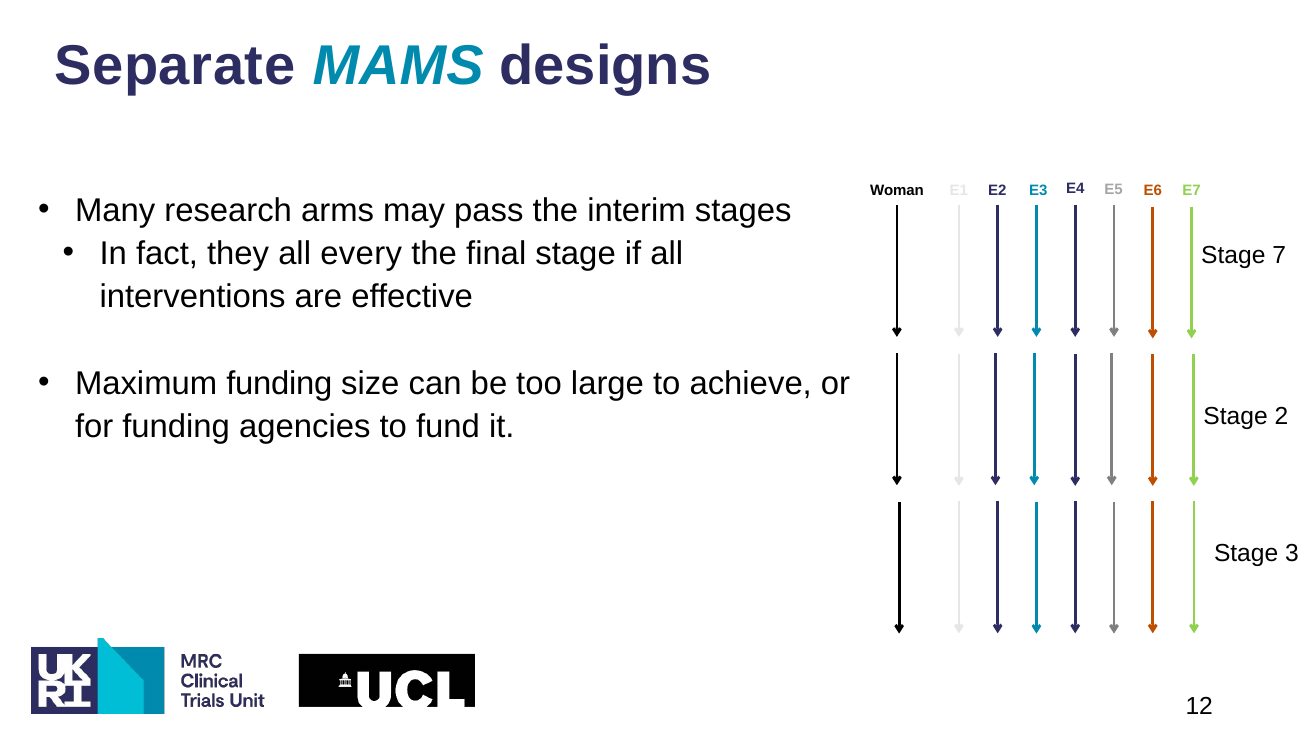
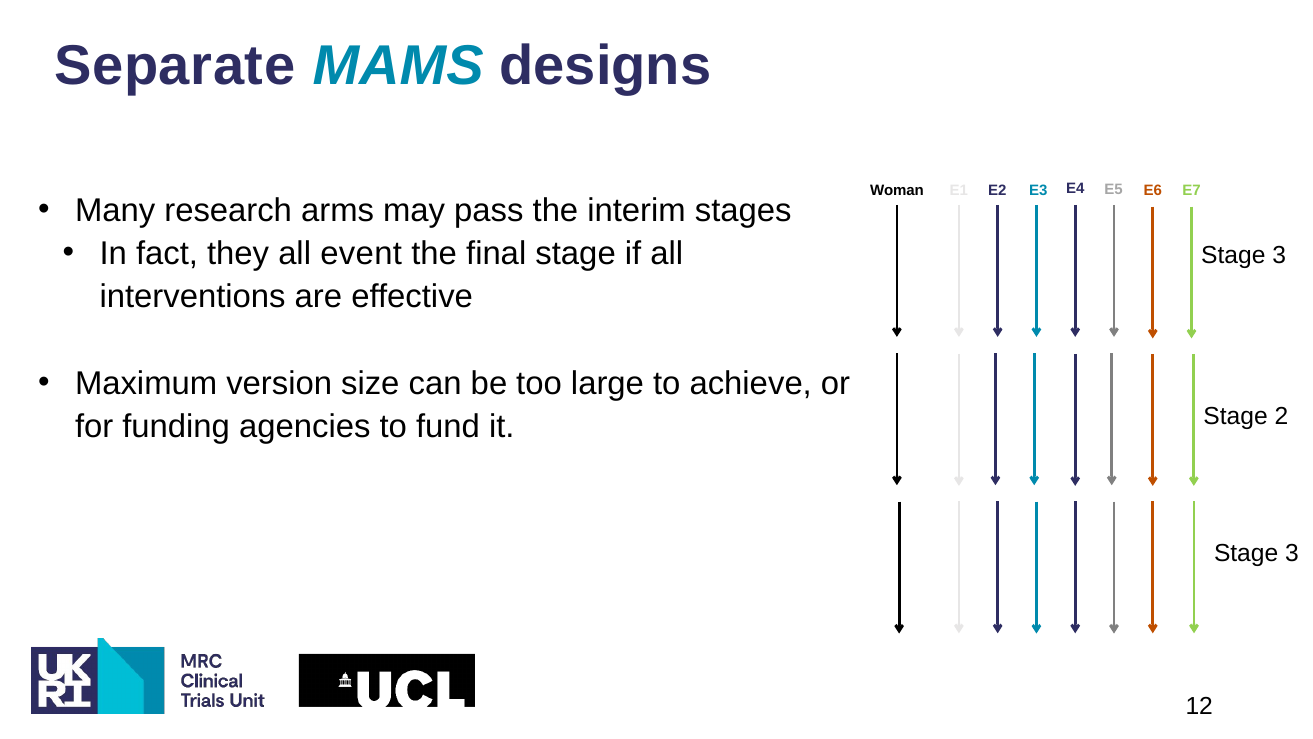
every: every -> event
7 at (1279, 255): 7 -> 3
Maximum funding: funding -> version
